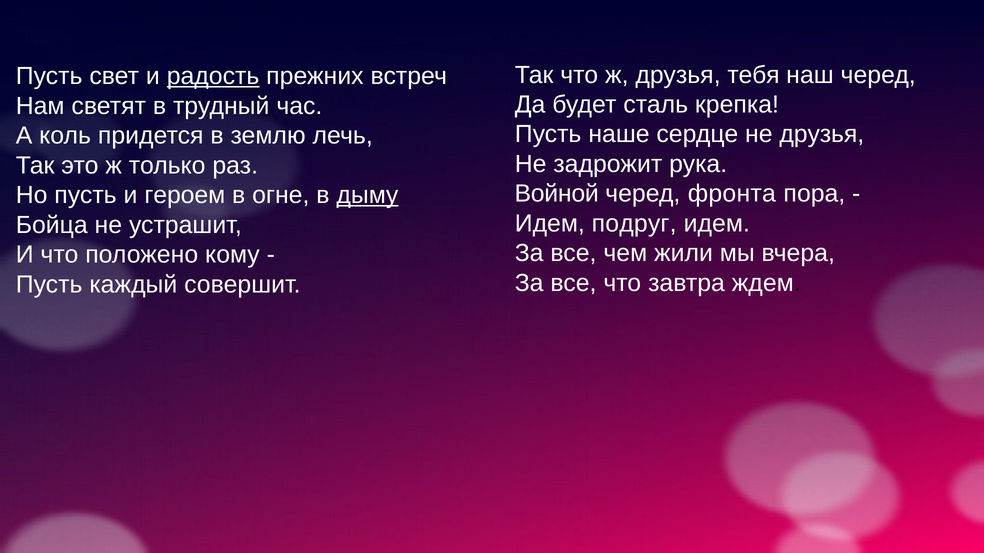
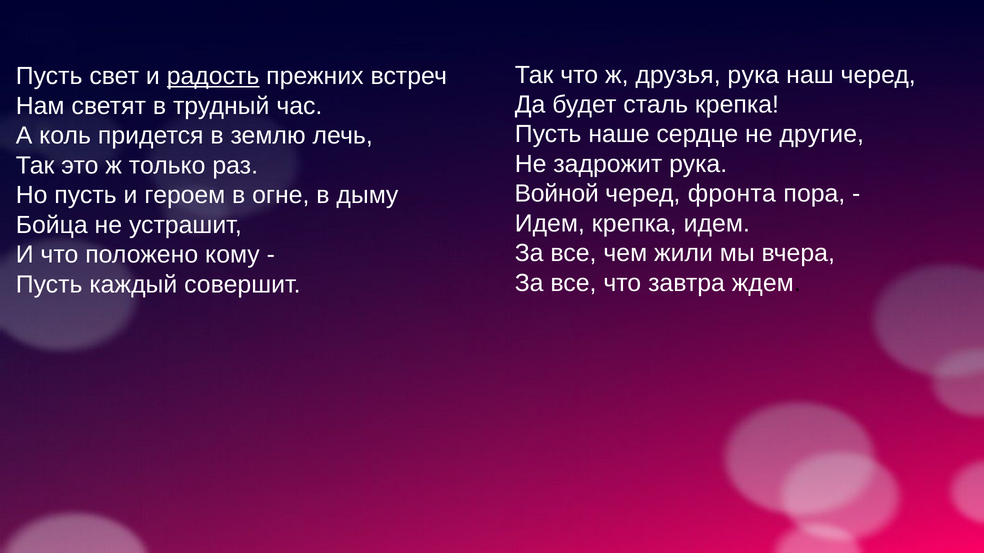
друзья тебя: тебя -> рука
не друзья: друзья -> другие
дыму underline: present -> none
Идем подруг: подруг -> крепка
